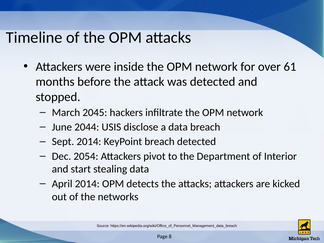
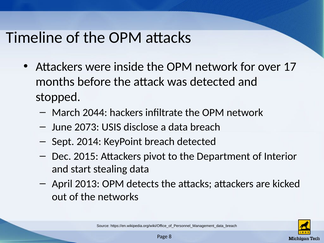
61: 61 -> 17
2045: 2045 -> 2044
2044: 2044 -> 2073
2054: 2054 -> 2015
April 2014: 2014 -> 2013
